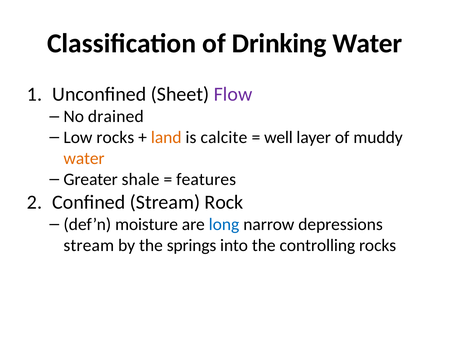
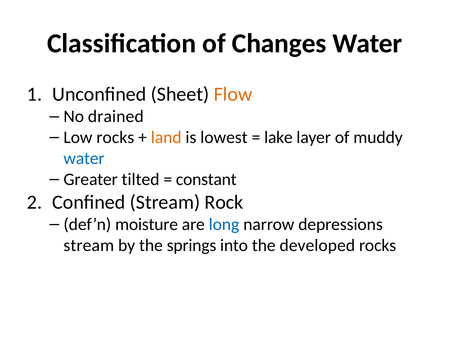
Drinking: Drinking -> Changes
Flow colour: purple -> orange
calcite: calcite -> lowest
well: well -> lake
water at (84, 159) colour: orange -> blue
shale: shale -> tilted
features: features -> constant
controlling: controlling -> developed
